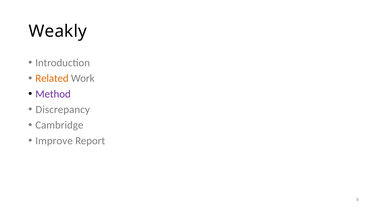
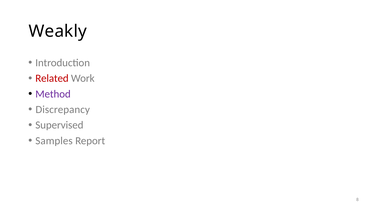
Related colour: orange -> red
Cambridge: Cambridge -> Supervised
Improve: Improve -> Samples
